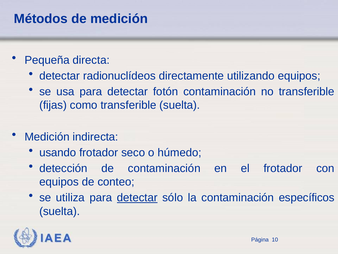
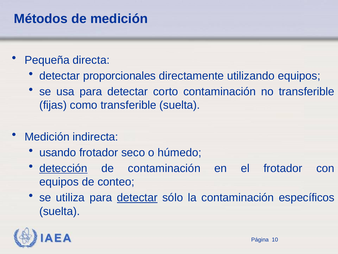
radionuclídeos: radionuclídeos -> proporcionales
fotón: fotón -> corto
detección underline: none -> present
